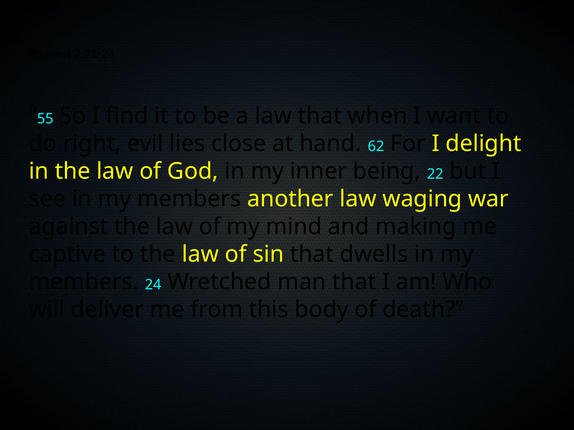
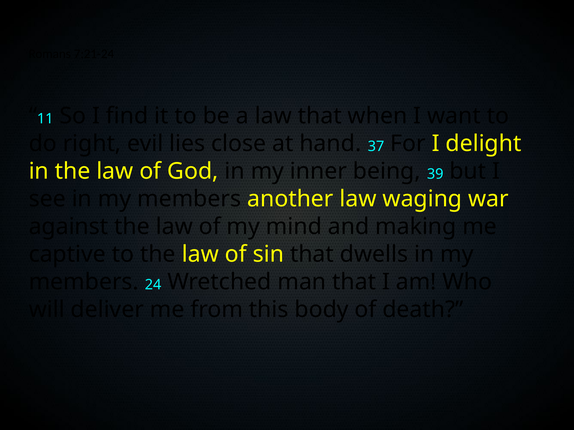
55: 55 -> 11
62: 62 -> 37
22: 22 -> 39
